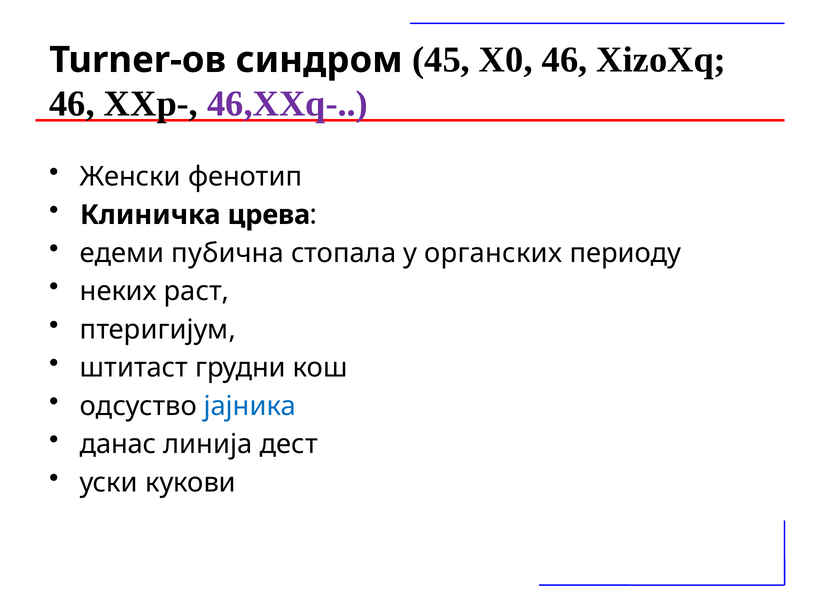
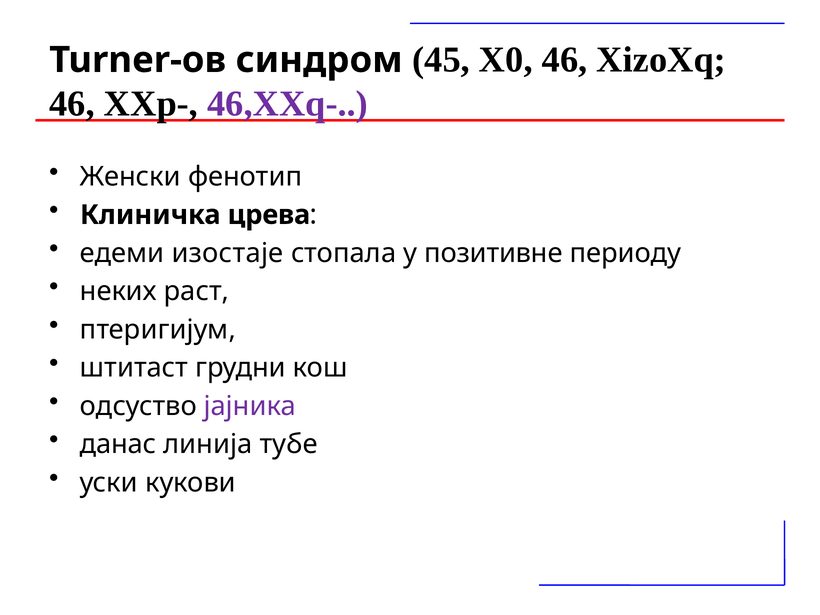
пубична: пубична -> изостаје
органских: органских -> позитивне
јајника colour: blue -> purple
дест: дест -> тубе
